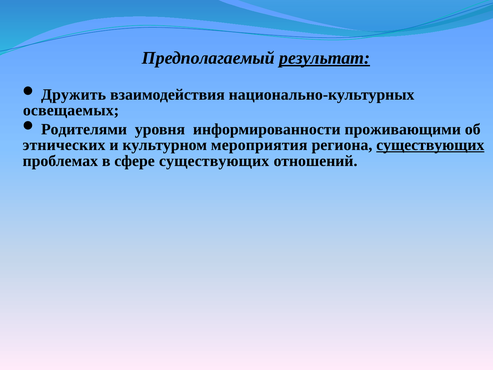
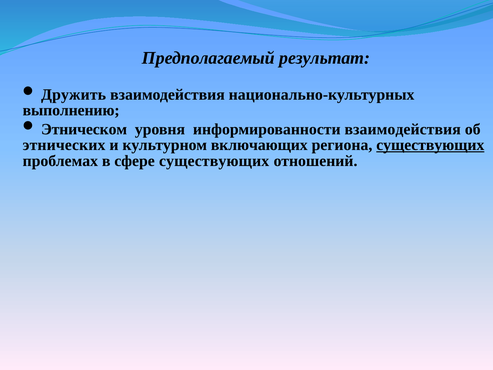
результат underline: present -> none
освещаемых: освещаемых -> выполнению
Родителями: Родителями -> Этническом
информированности проживающими: проживающими -> взаимодействия
мероприятия: мероприятия -> включающих
